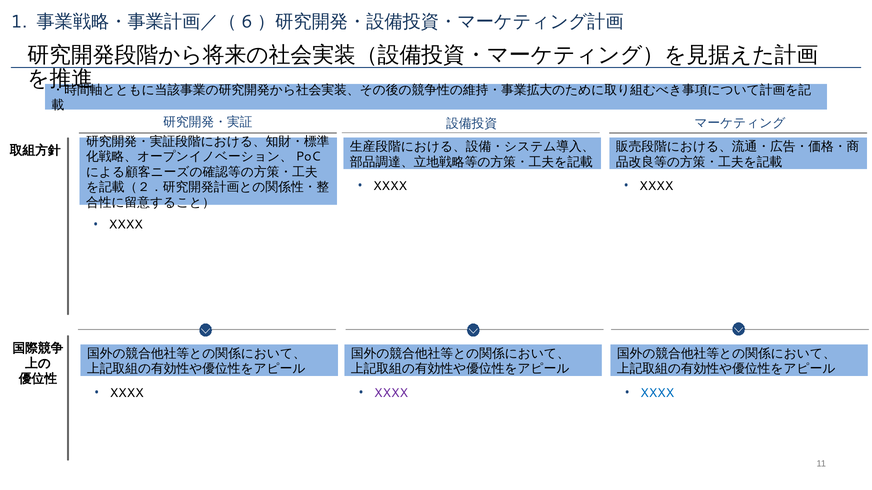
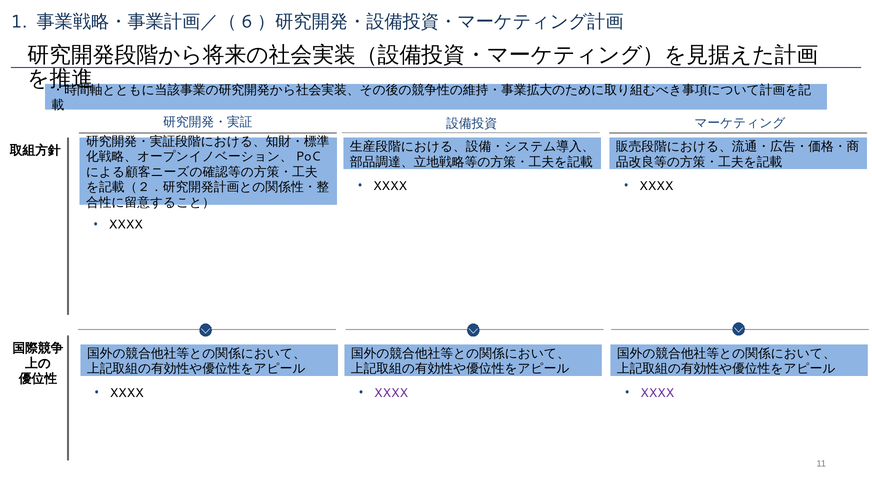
XXXX at (657, 393) colour: blue -> purple
